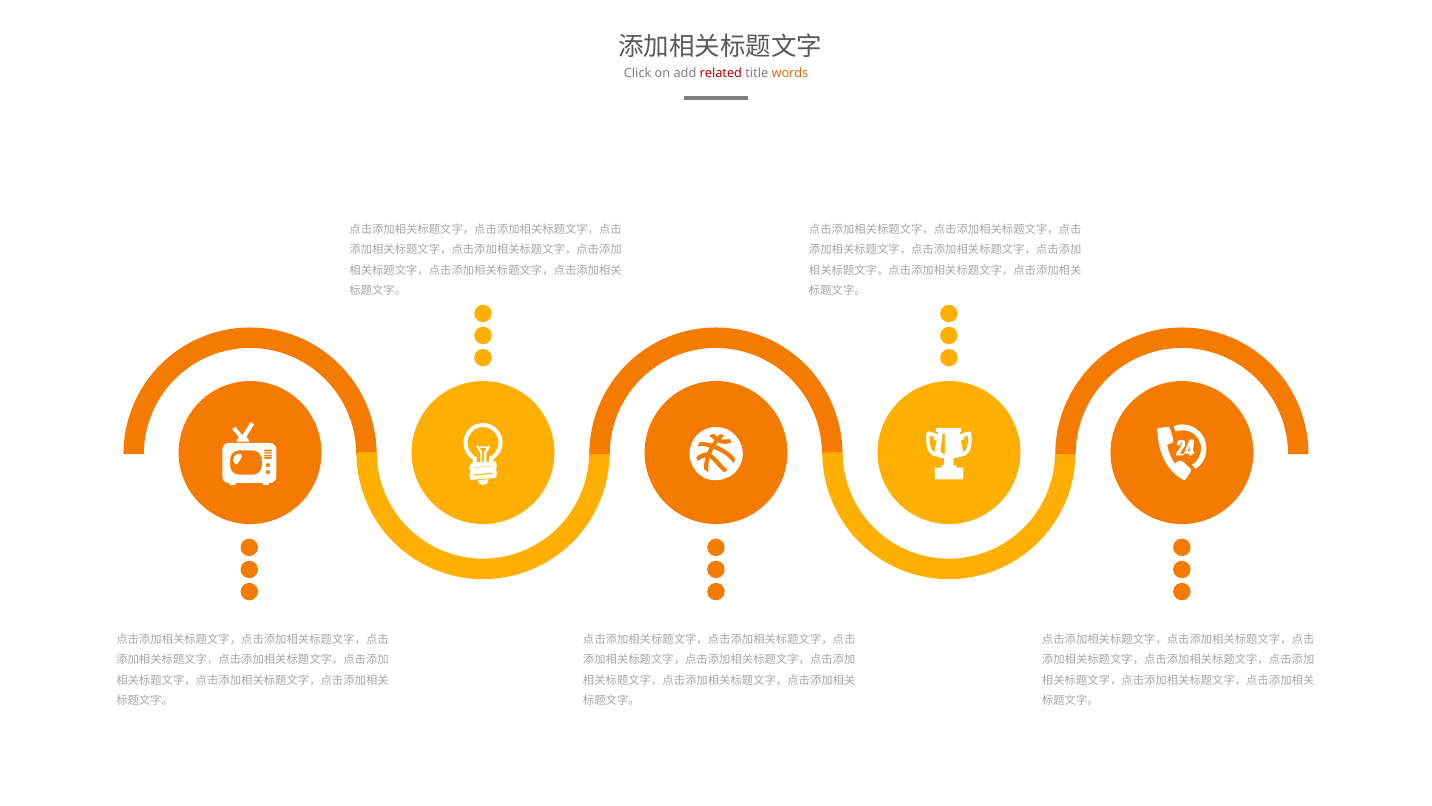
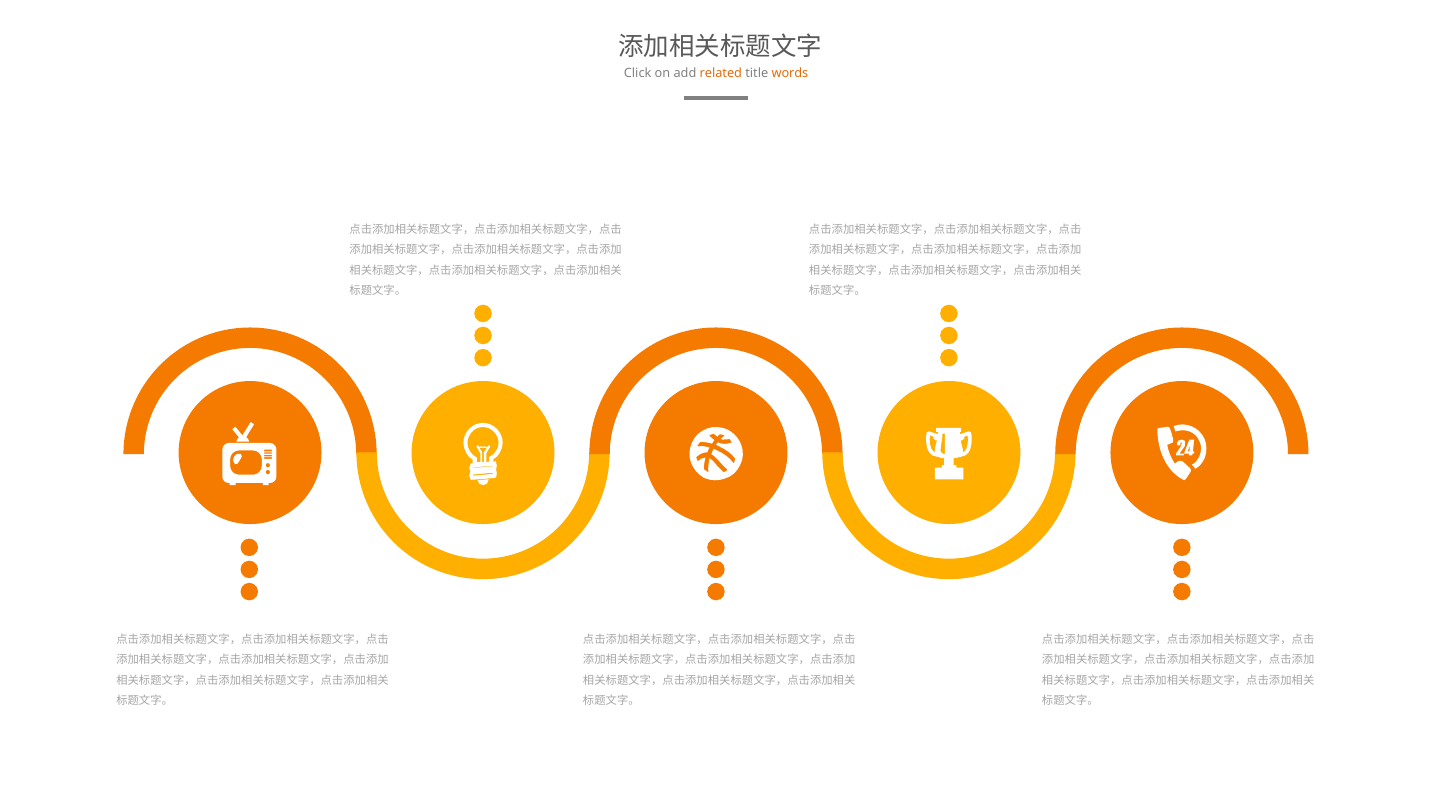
related colour: red -> orange
